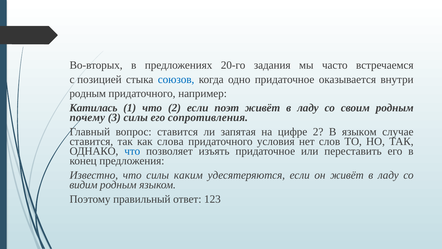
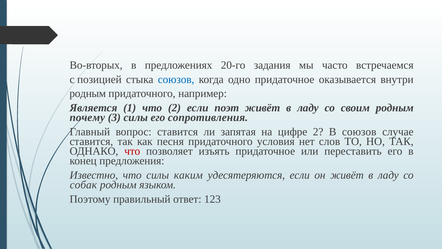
Катилась: Катилась -> Является
В языком: языком -> союзов
слова: слова -> песня
что at (132, 151) colour: blue -> red
видим: видим -> собак
